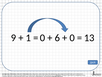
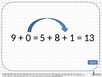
1: 1 -> 0
0 at (42, 38): 0 -> 5
6: 6 -> 8
0 at (72, 38): 0 -> 1
